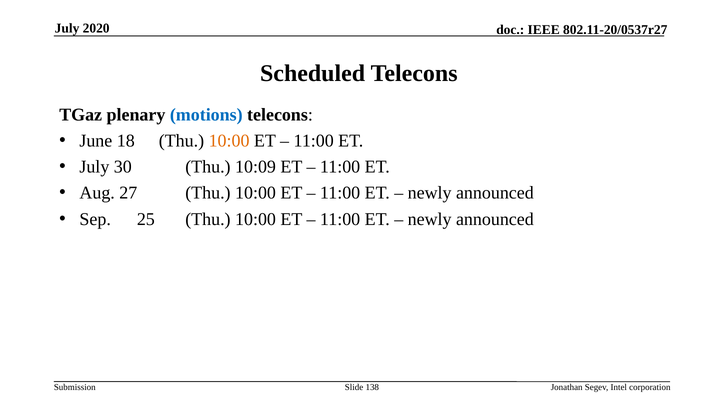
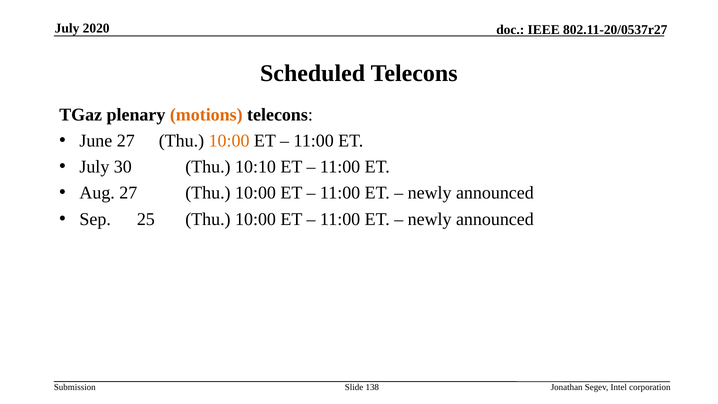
motions colour: blue -> orange
June 18: 18 -> 27
10:09: 10:09 -> 10:10
